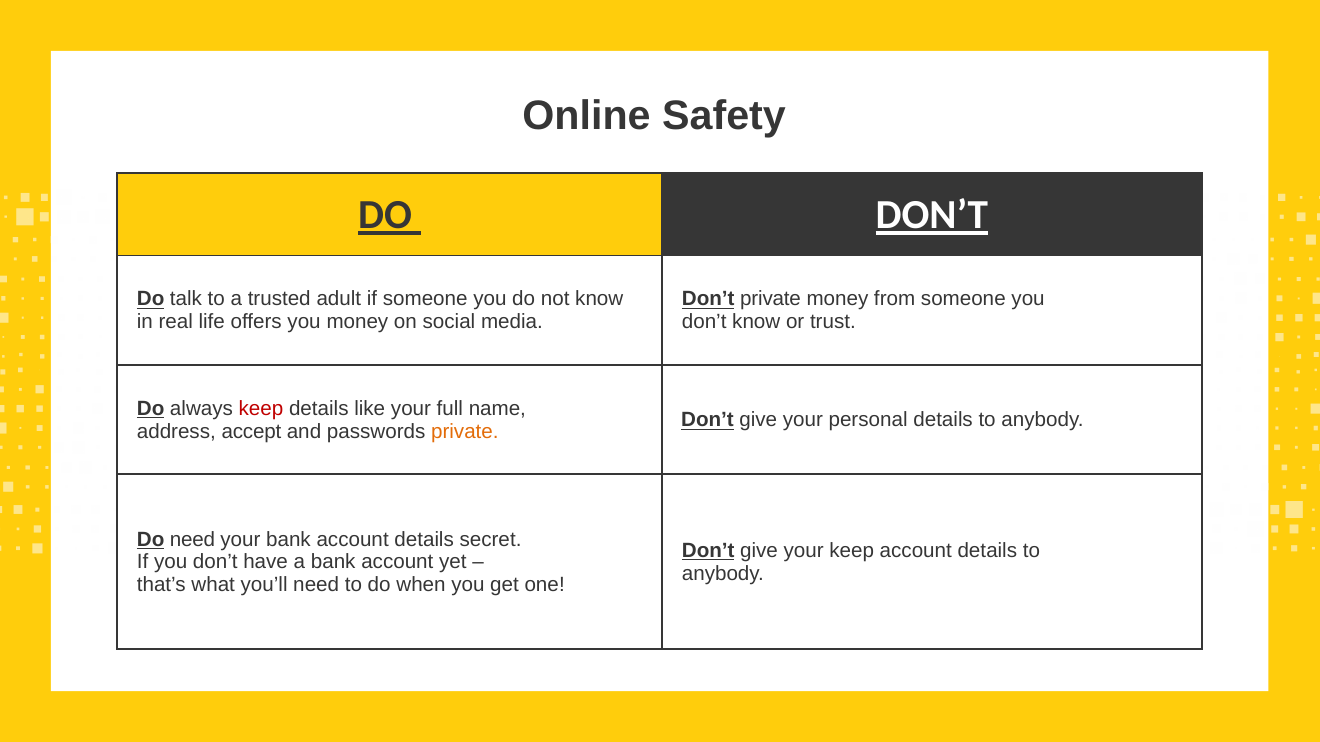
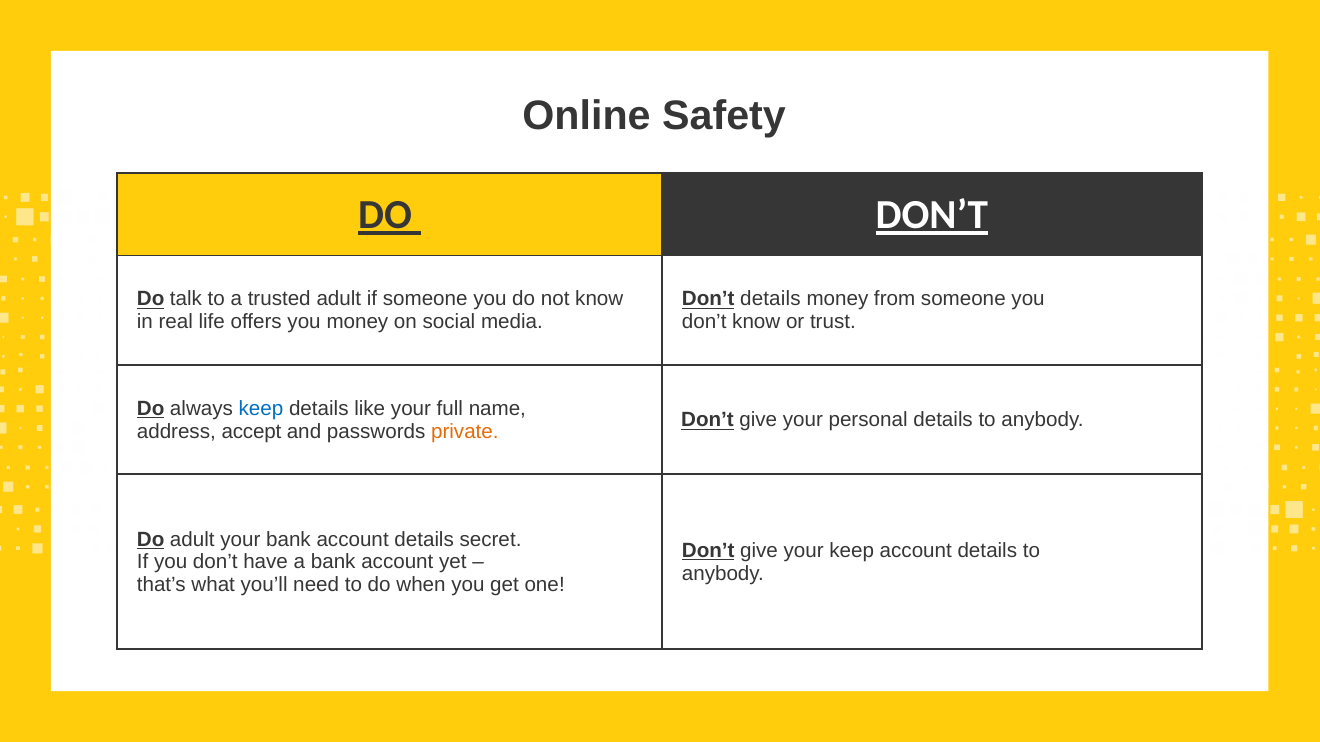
Don’t private: private -> details
keep at (261, 409) colour: red -> blue
Do need: need -> adult
